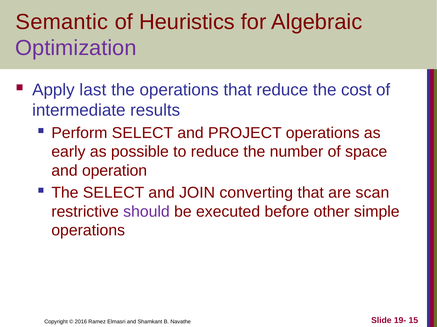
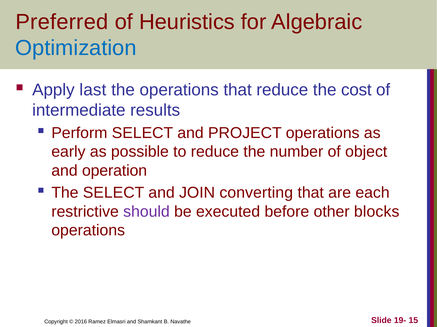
Semantic: Semantic -> Preferred
Optimization colour: purple -> blue
space: space -> object
scan: scan -> each
simple: simple -> blocks
